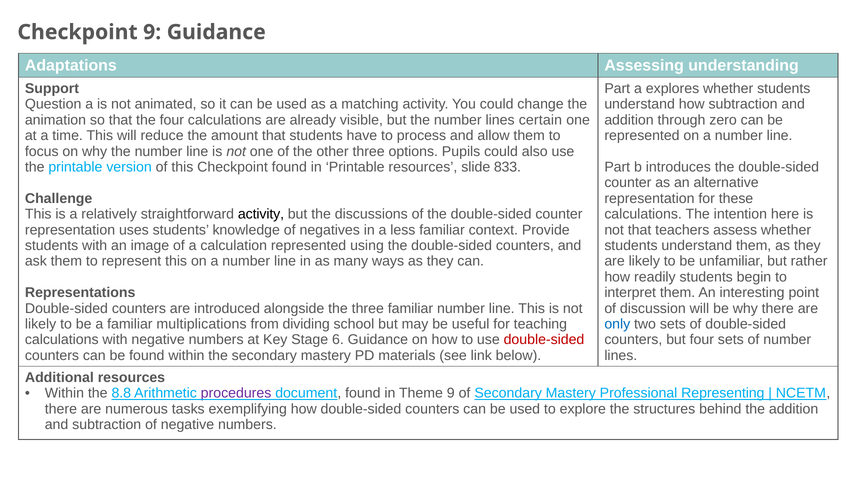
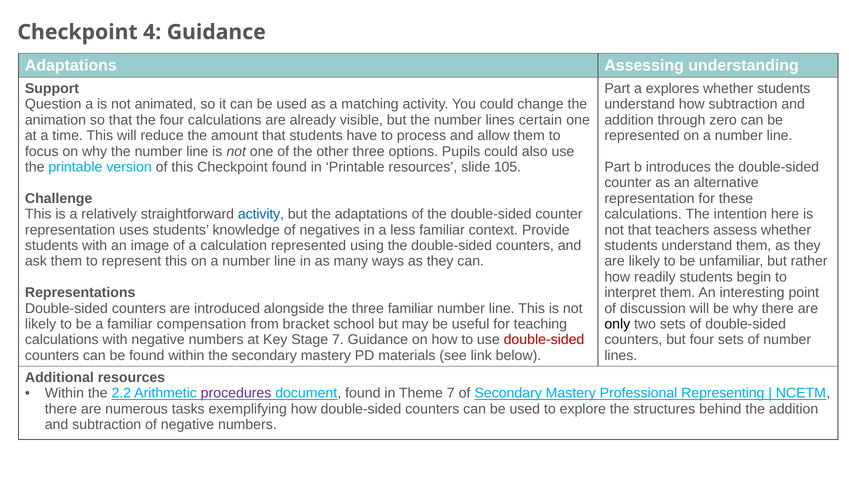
Checkpoint 9: 9 -> 4
833: 833 -> 105
activity at (261, 214) colour: black -> blue
the discussions: discussions -> adaptations
multiplications: multiplications -> compensation
dividing: dividing -> bracket
only colour: blue -> black
Stage 6: 6 -> 7
8.8: 8.8 -> 2.2
Theme 9: 9 -> 7
